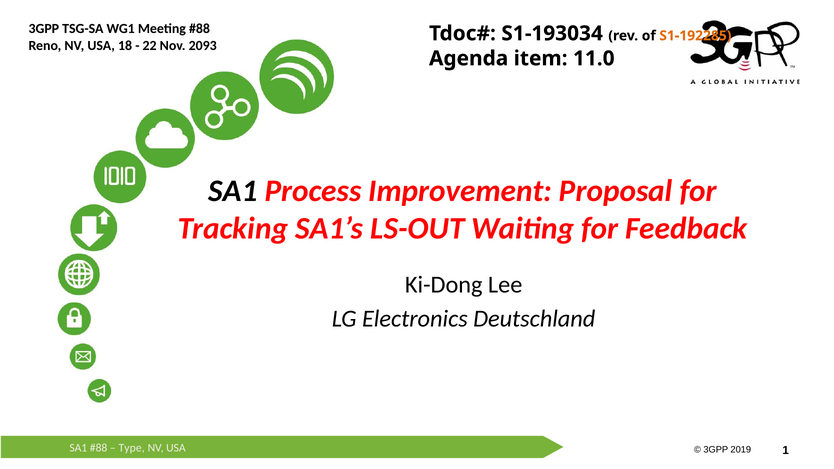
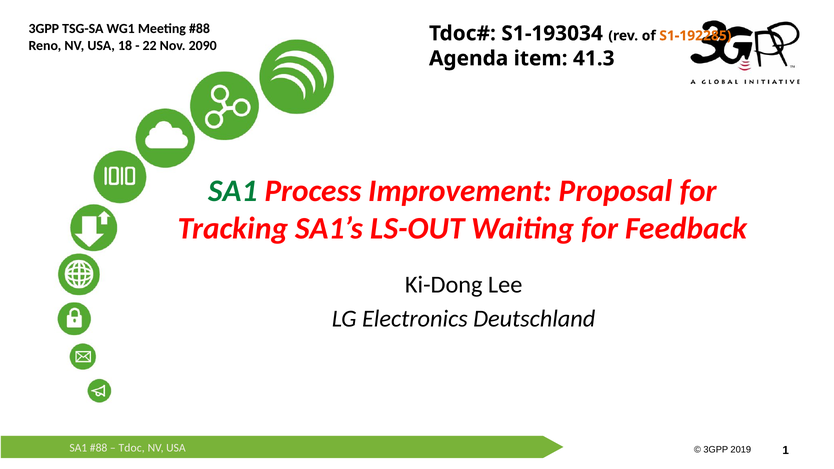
2093: 2093 -> 2090
11.0: 11.0 -> 41.3
SA1 at (233, 191) colour: black -> green
Type: Type -> Tdoc
